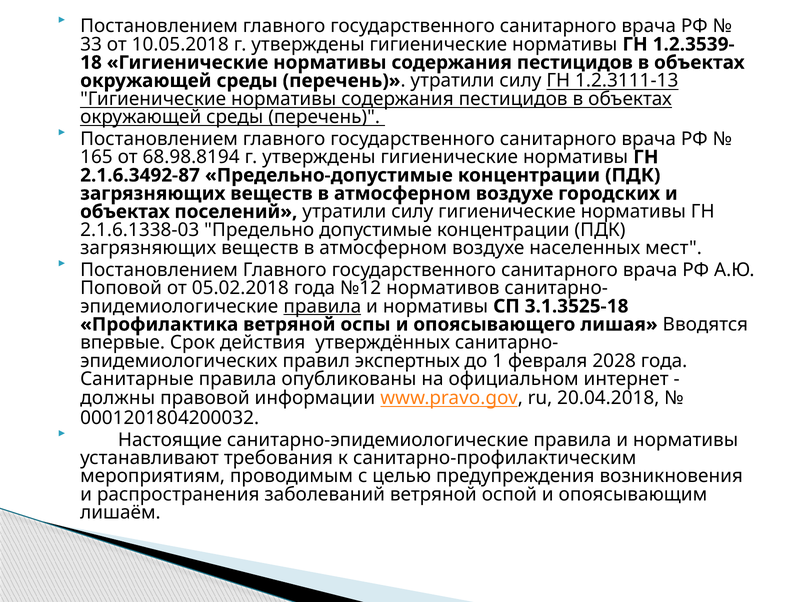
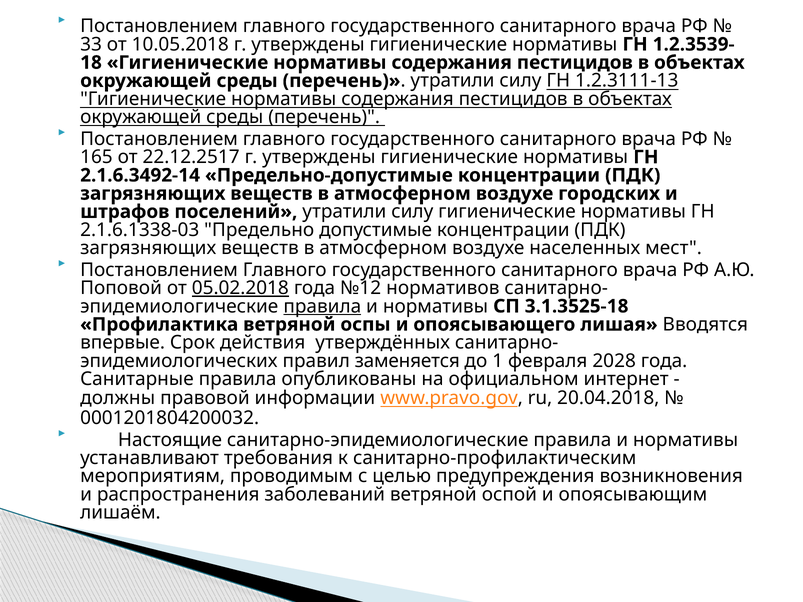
68.98.8194: 68.98.8194 -> 22.12.2517
2.1.6.3492-87: 2.1.6.3492-87 -> 2.1.6.3492-14
объектах at (125, 212): объектах -> штрафов
05.02.2018 underline: none -> present
экспертных: экспертных -> заменяется
